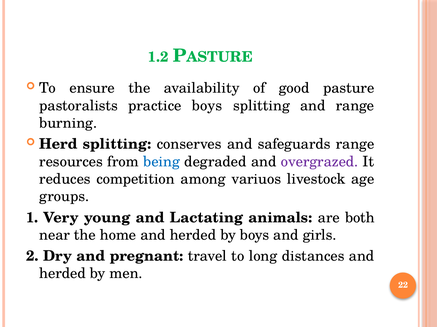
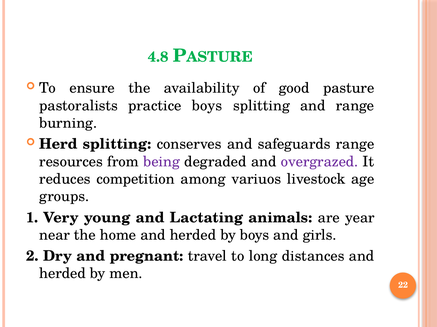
1.2: 1.2 -> 4.8
being colour: blue -> purple
both: both -> year
